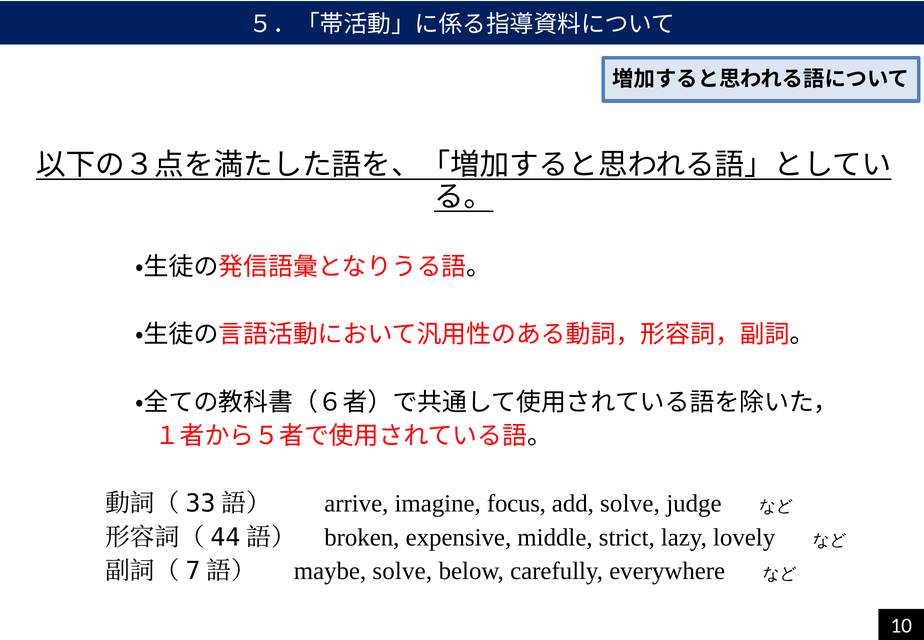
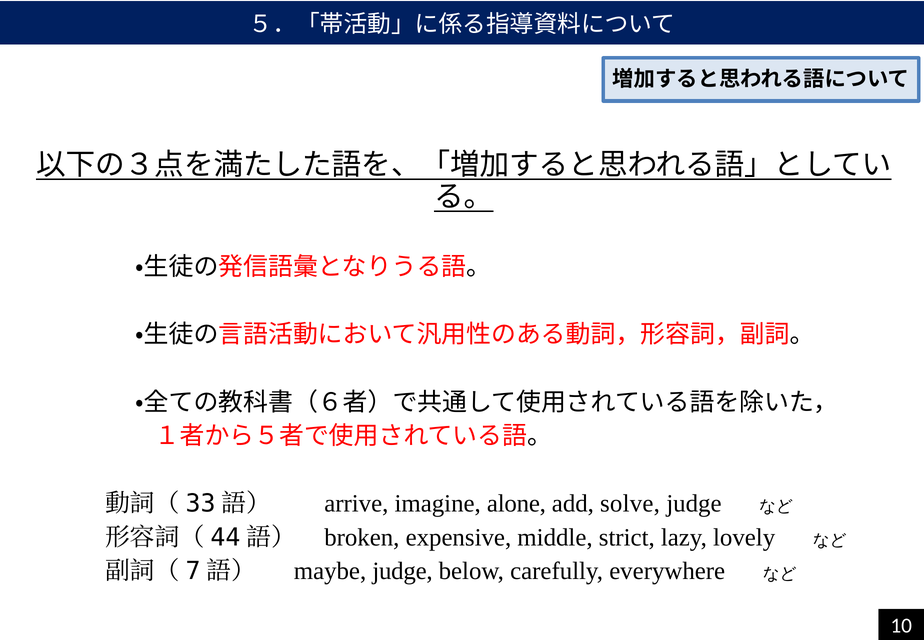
focus: focus -> alone
maybe solve: solve -> judge
